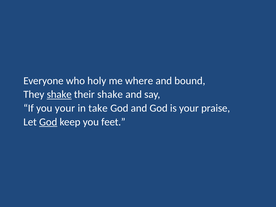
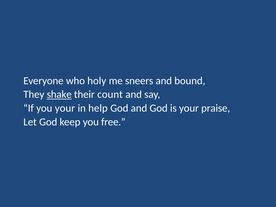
where: where -> sneers
their shake: shake -> count
take: take -> help
God at (48, 122) underline: present -> none
feet: feet -> free
